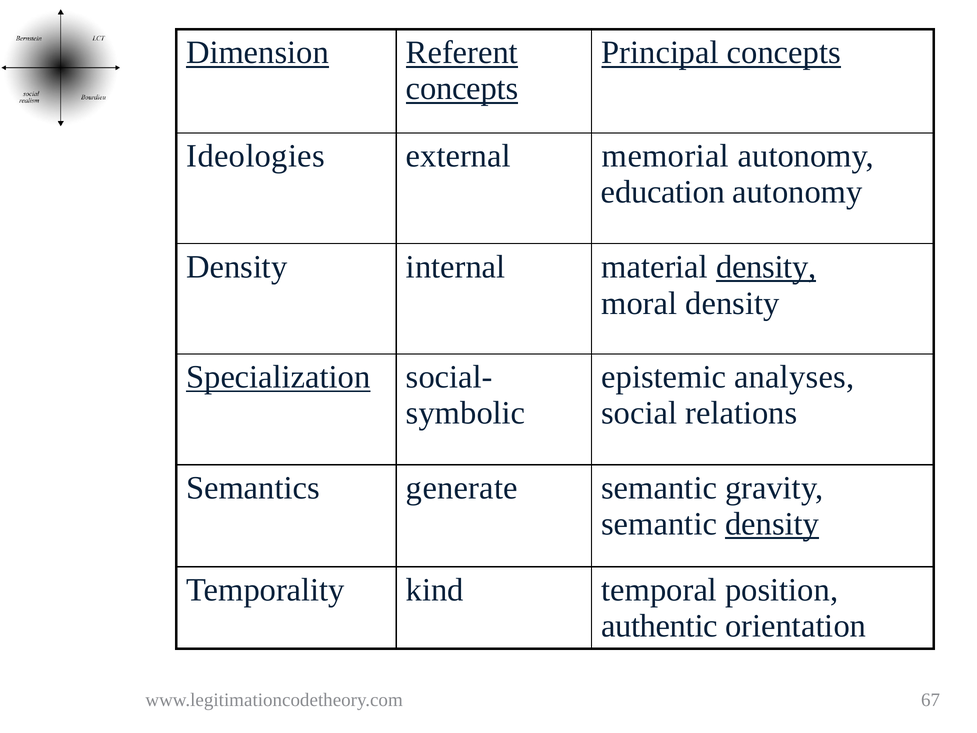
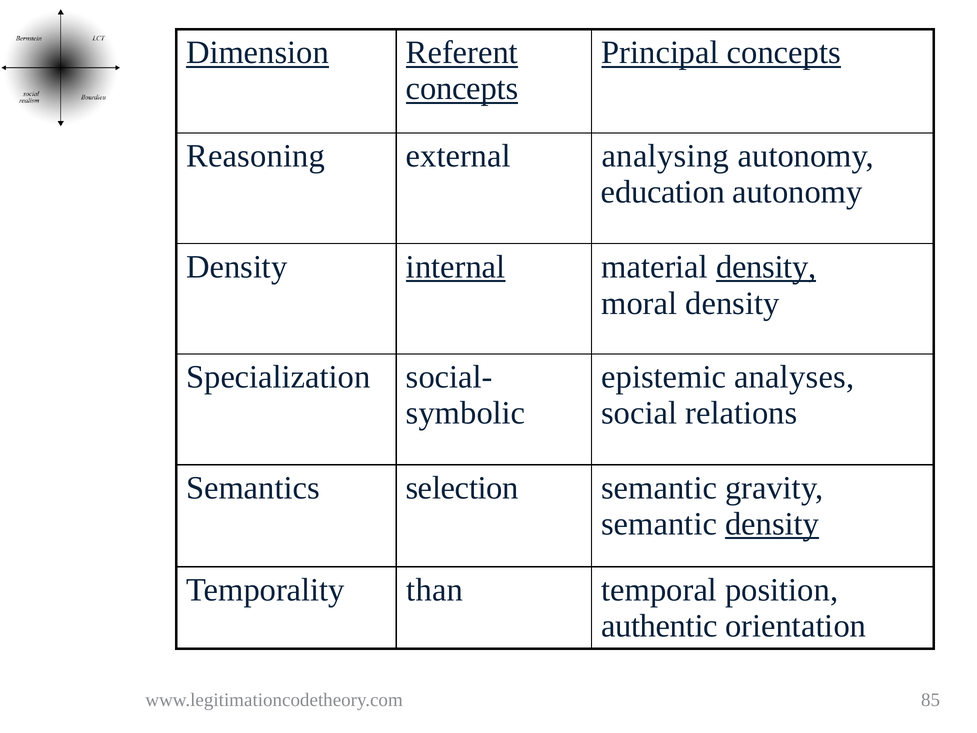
Ideologies: Ideologies -> Reasoning
memorial: memorial -> analysing
internal underline: none -> present
Specialization underline: present -> none
generate: generate -> selection
kind: kind -> than
67: 67 -> 85
